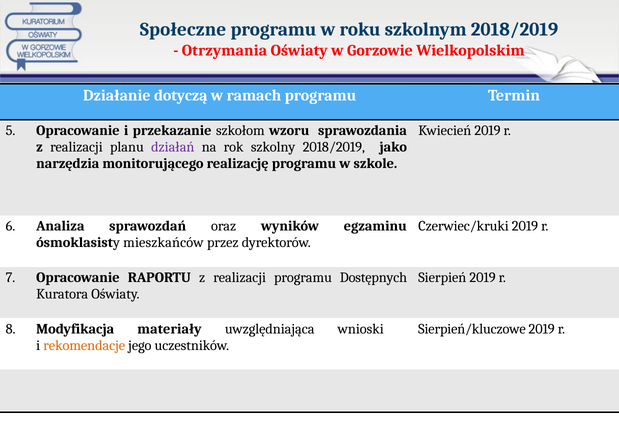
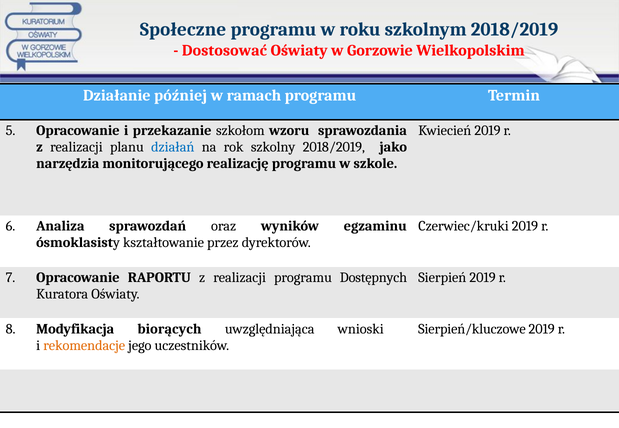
Otrzymania: Otrzymania -> Dostosować
dotyczą: dotyczą -> później
działań colour: purple -> blue
mieszkańców: mieszkańców -> kształtowanie
materiały: materiały -> biorących
